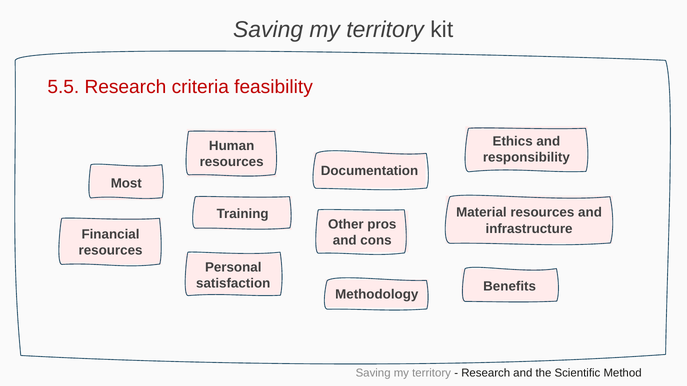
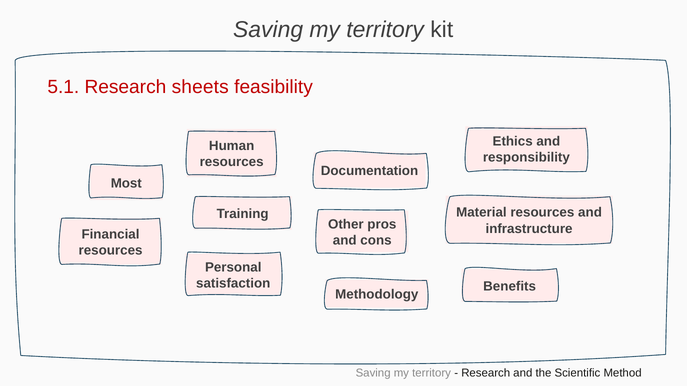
5.5: 5.5 -> 5.1
criteria: criteria -> sheets
